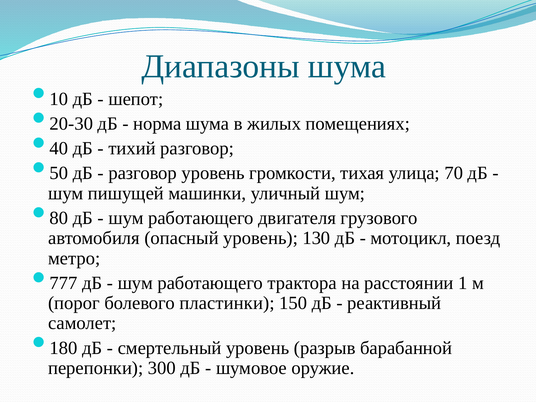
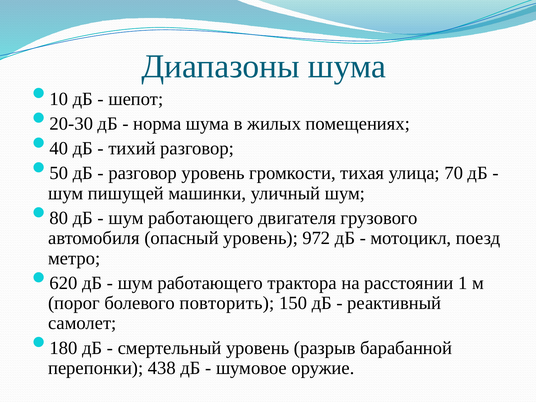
130: 130 -> 972
777: 777 -> 620
пластинки: пластинки -> повторить
300: 300 -> 438
